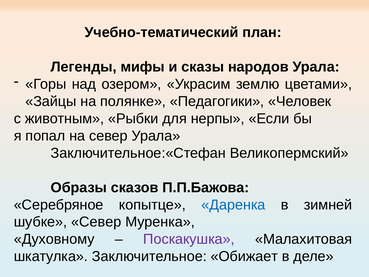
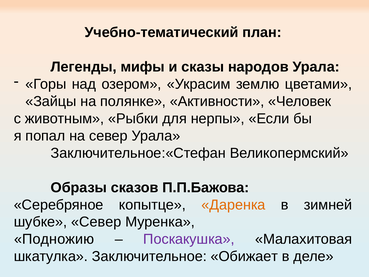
Педагогики: Педагогики -> Активности
Даренка colour: blue -> orange
Духовному: Духовному -> Подножию
